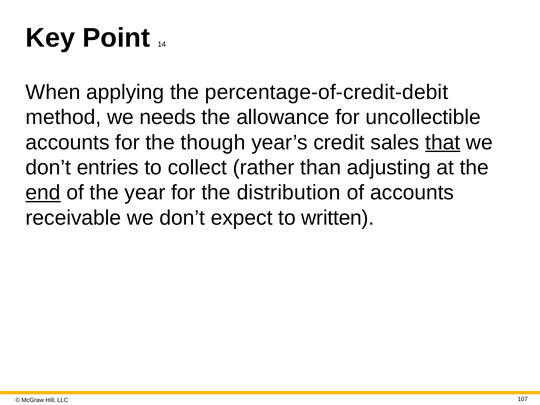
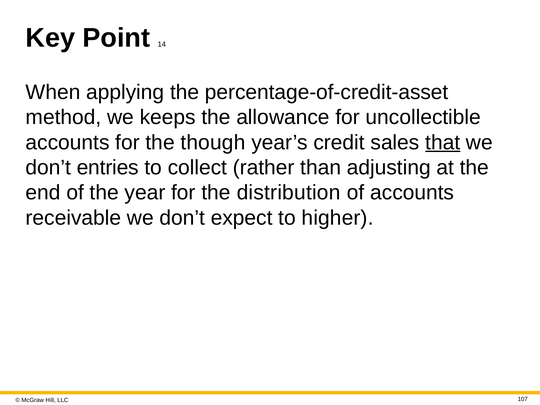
percentage-of-credit-debit: percentage-of-credit-debit -> percentage-of-credit-asset
needs: needs -> keeps
end underline: present -> none
written: written -> higher
